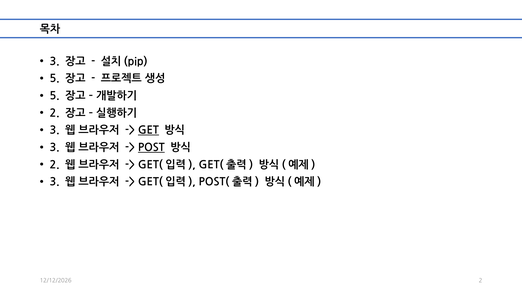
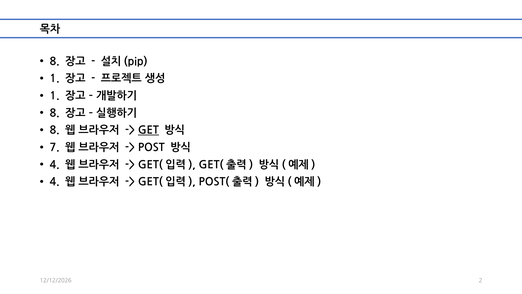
3 at (55, 61): 3 -> 8
5 at (55, 79): 5 -> 1
5 at (55, 96): 5 -> 1
2 at (55, 113): 2 -> 8
3 at (55, 130): 3 -> 8
3 at (55, 147): 3 -> 7
POST underline: present -> none
2 at (55, 165): 2 -> 4
3 at (55, 182): 3 -> 4
